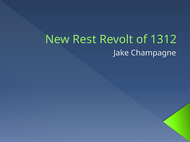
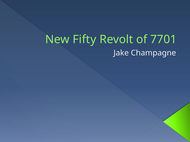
Rest: Rest -> Fifty
1312: 1312 -> 7701
